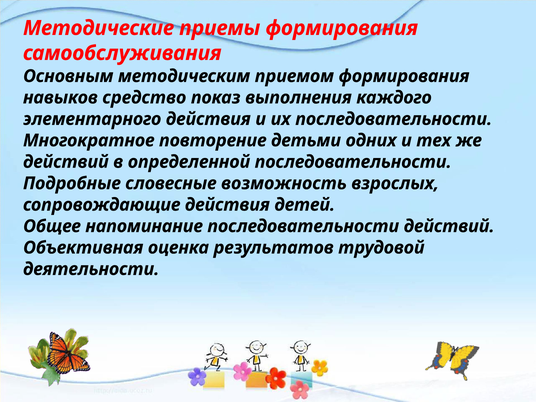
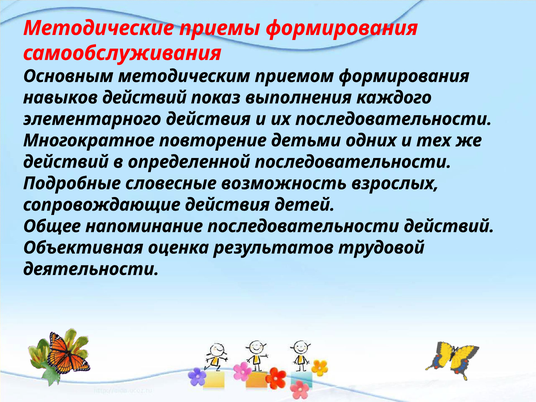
навыков средство: средство -> действий
